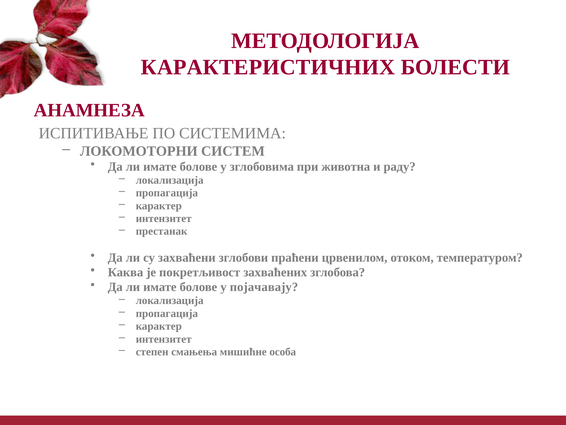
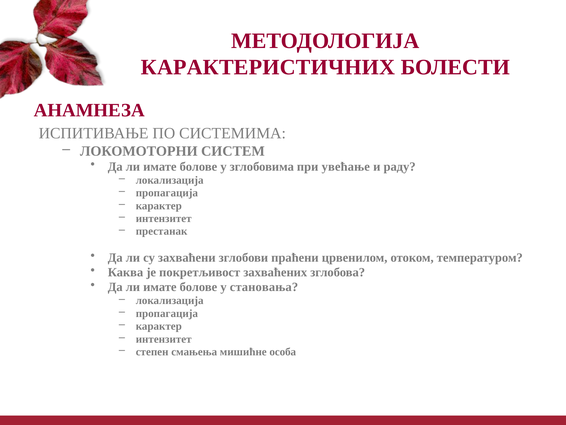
животна: животна -> увећање
појачавају: појачавају -> становања
